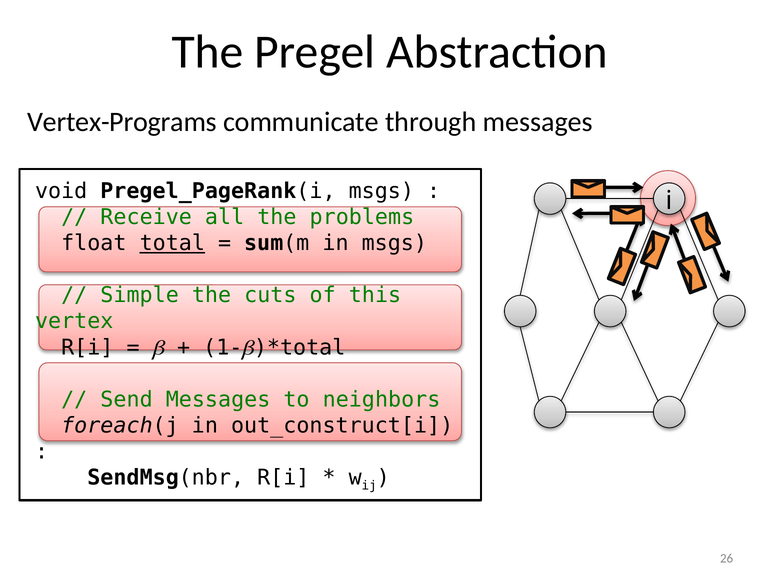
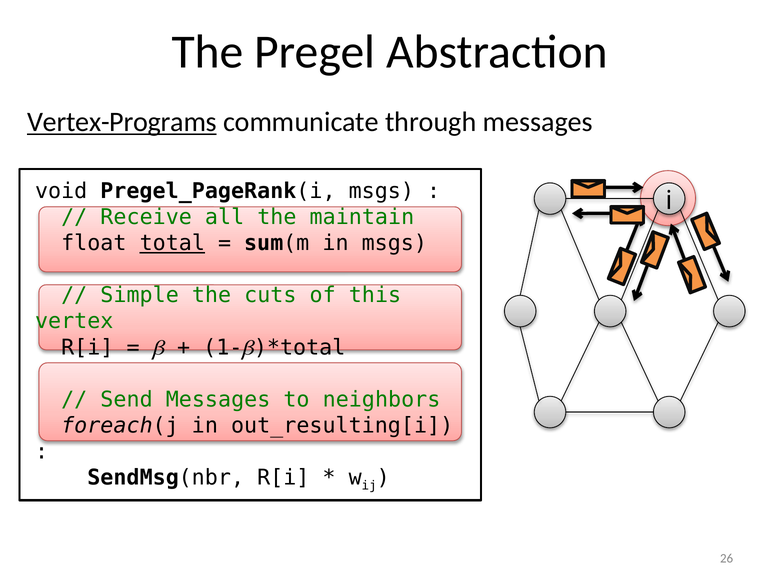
Vertex-Programs underline: none -> present
problems: problems -> maintain
out_construct[i: out_construct[i -> out_resulting[i
